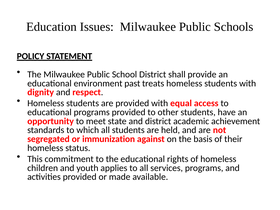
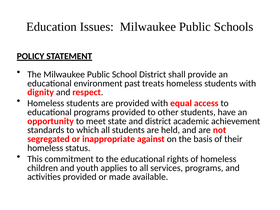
immunization: immunization -> inappropriate
